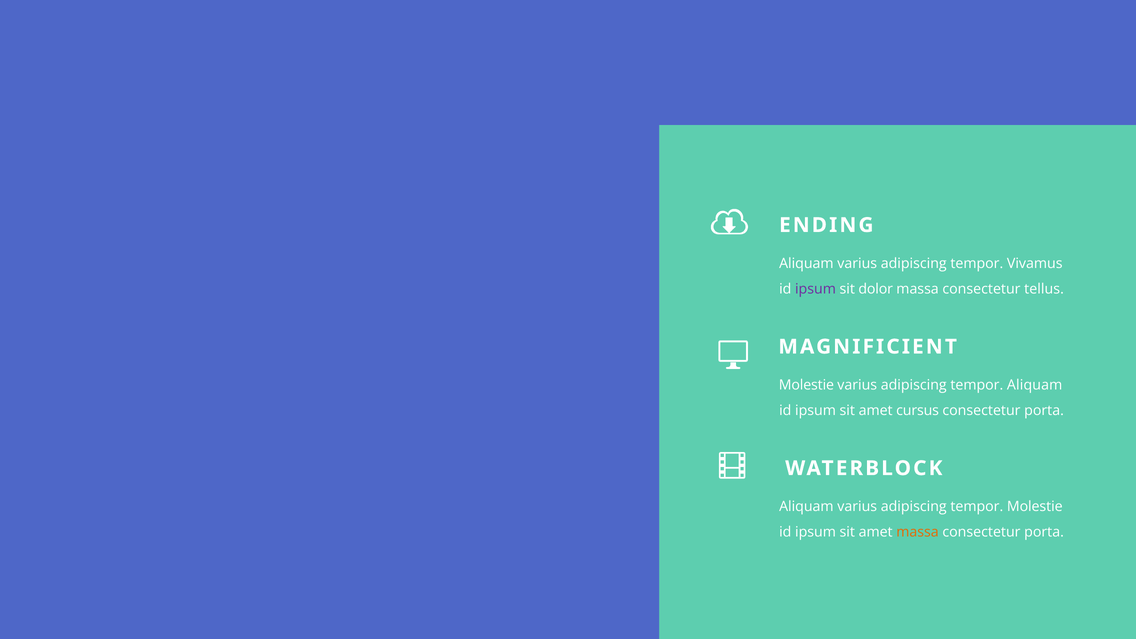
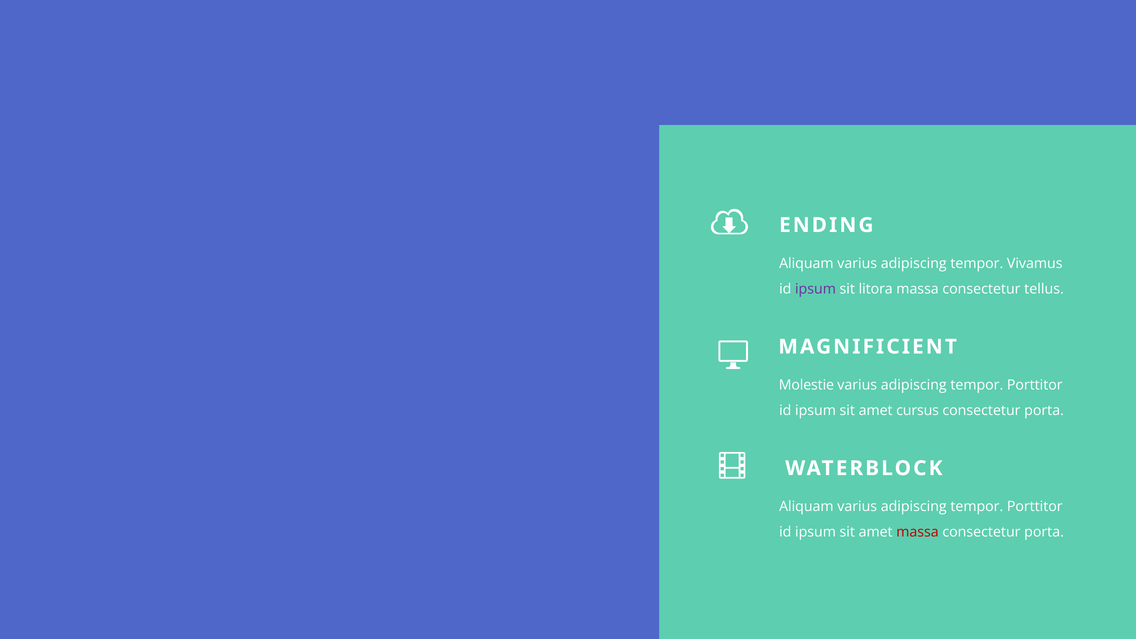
dolor: dolor -> litora
Aliquam at (1035, 385): Aliquam -> Porttitor
Molestie at (1035, 507): Molestie -> Porttitor
massa at (918, 532) colour: orange -> red
